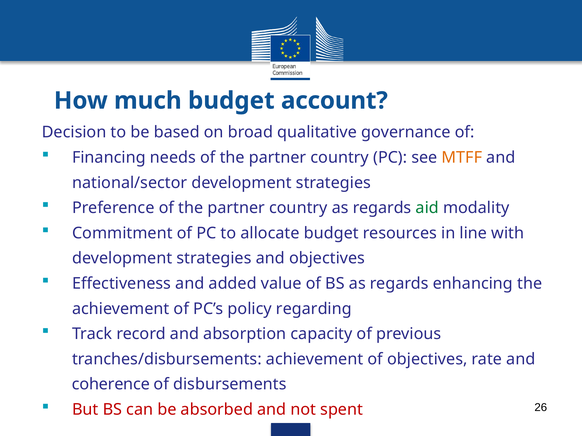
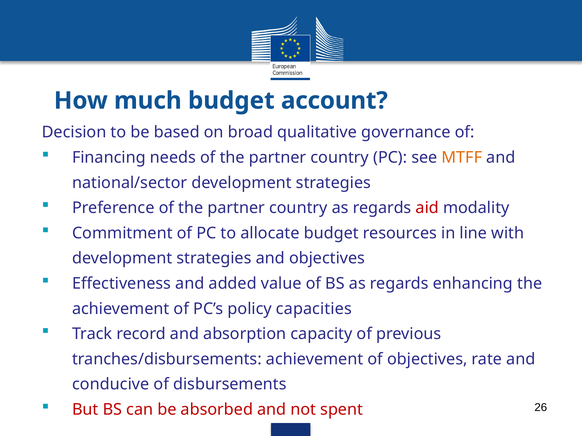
aid colour: green -> red
regarding: regarding -> capacities
coherence: coherence -> conducive
